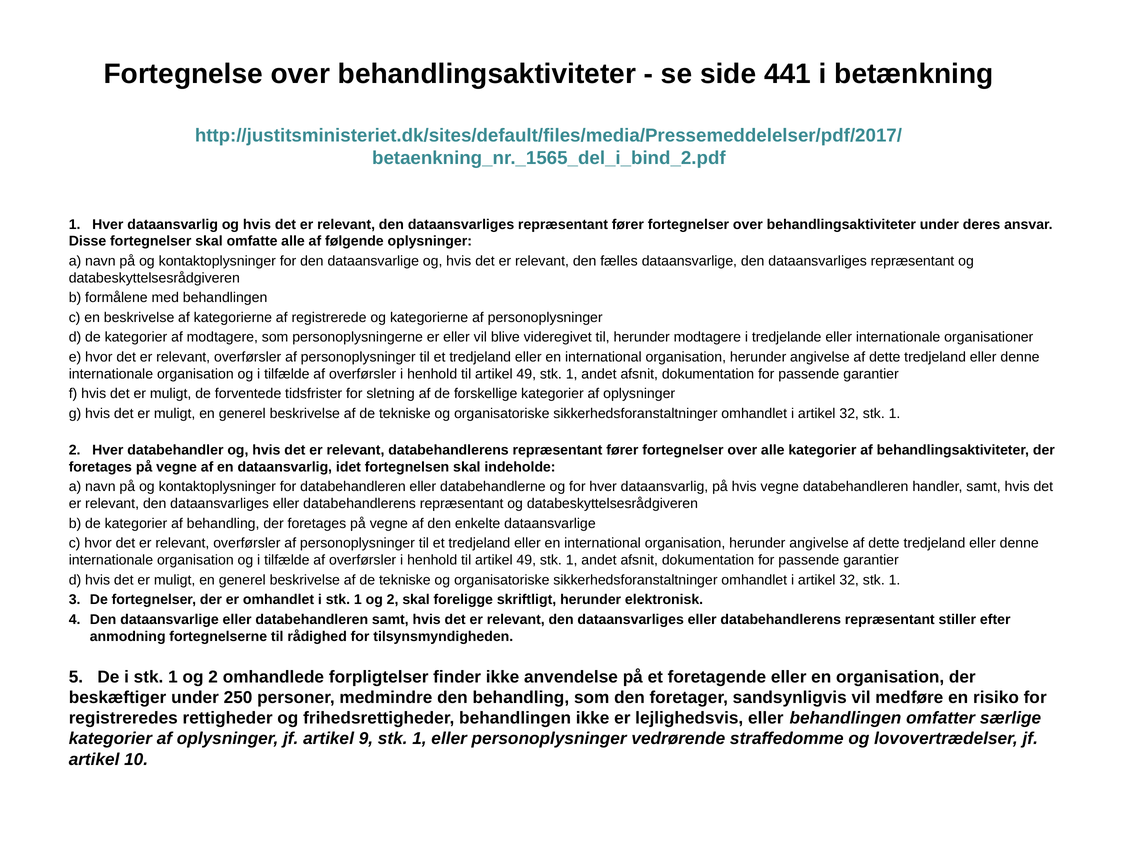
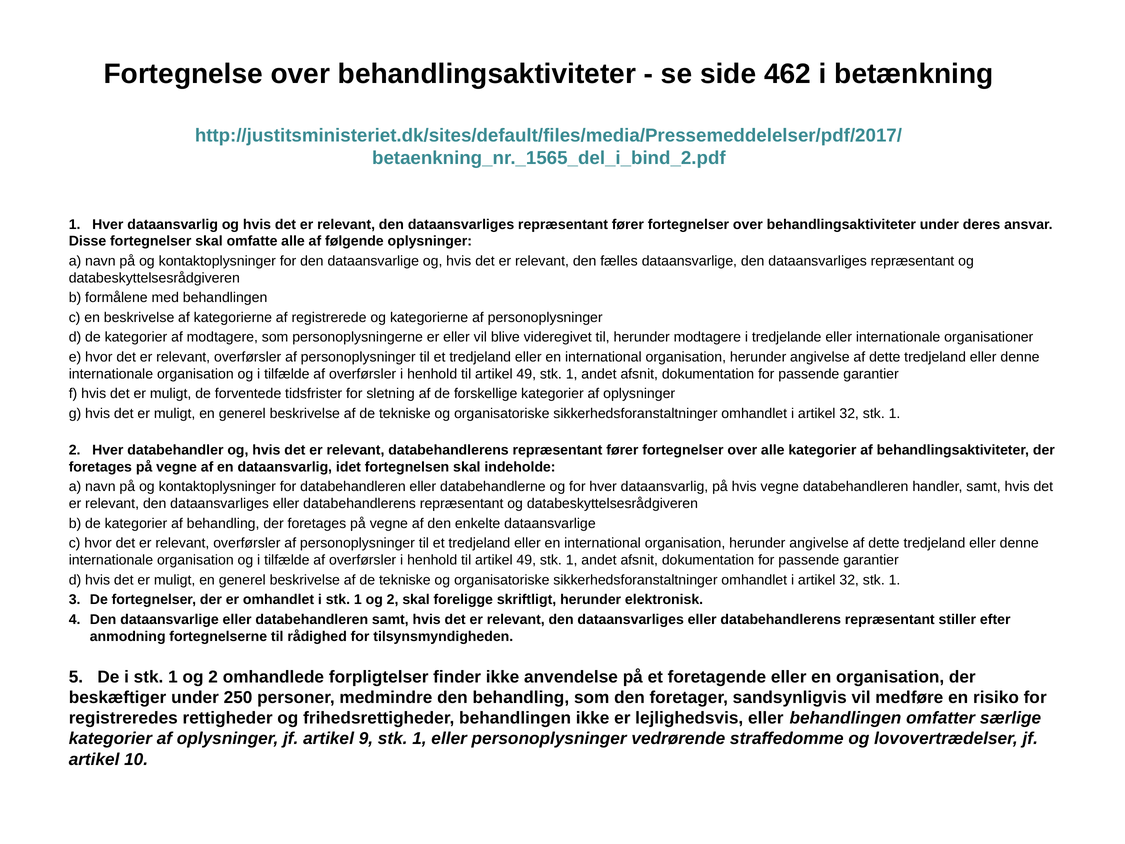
441: 441 -> 462
